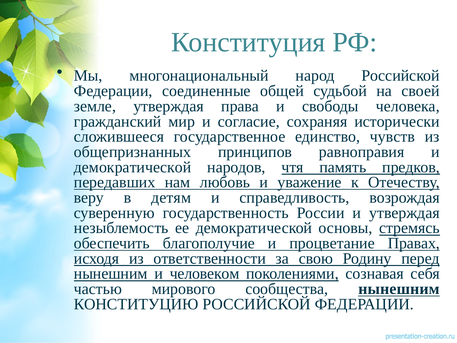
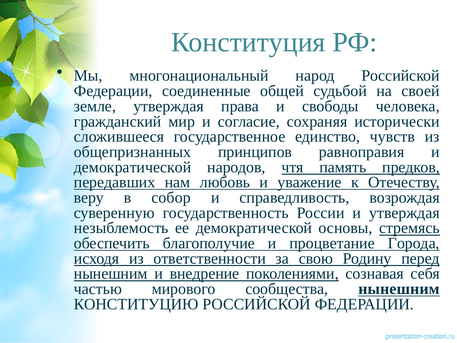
детям: детям -> собор
Правах: Правах -> Города
человеком: человеком -> внедрение
